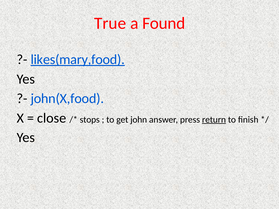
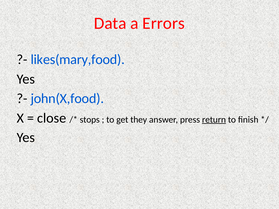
True: True -> Data
Found: Found -> Errors
likes(mary,food underline: present -> none
john: john -> they
